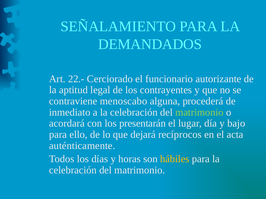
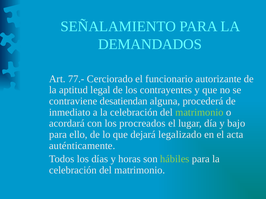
22.-: 22.- -> 77.-
menoscabo: menoscabo -> desatiendan
presentarán: presentarán -> procreados
recíprocos: recíprocos -> legalizado
hábiles colour: yellow -> light green
